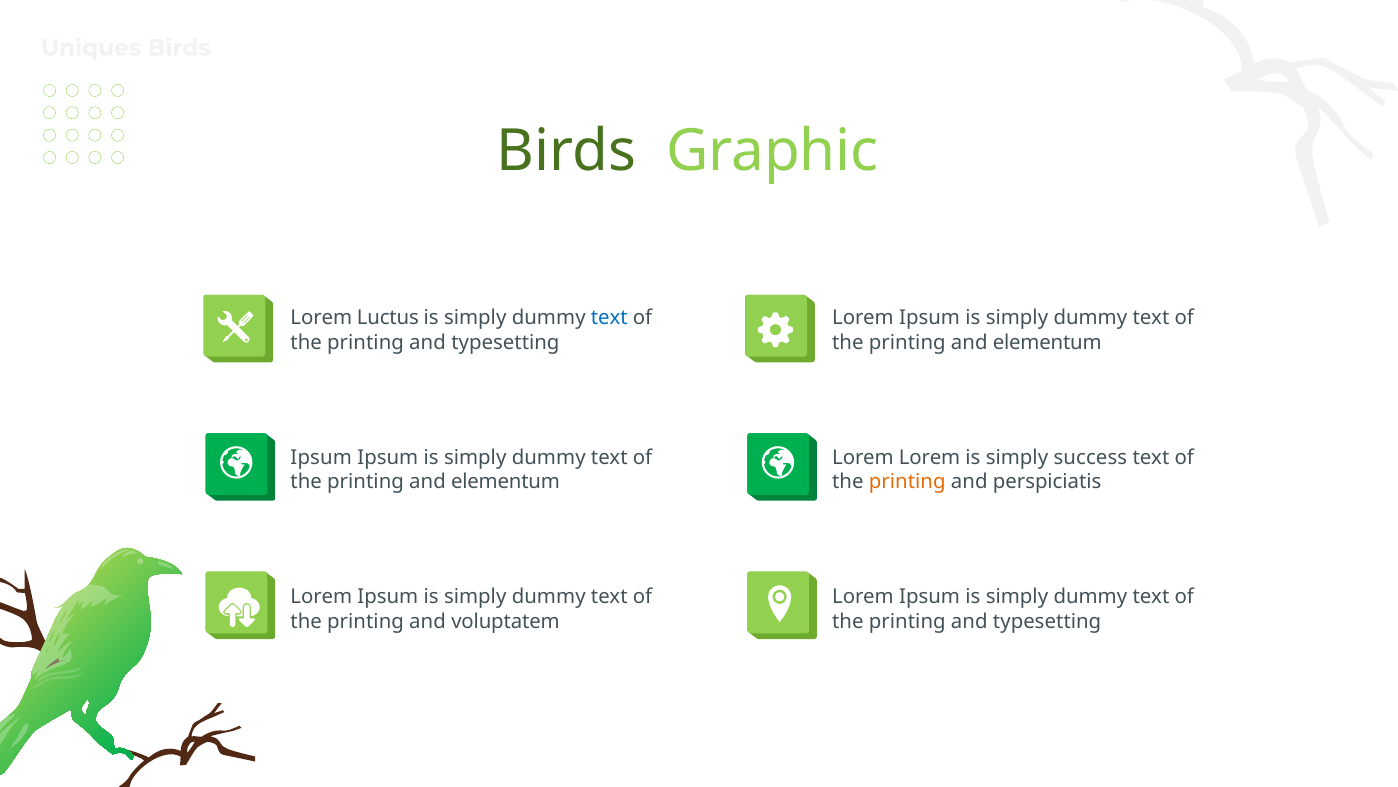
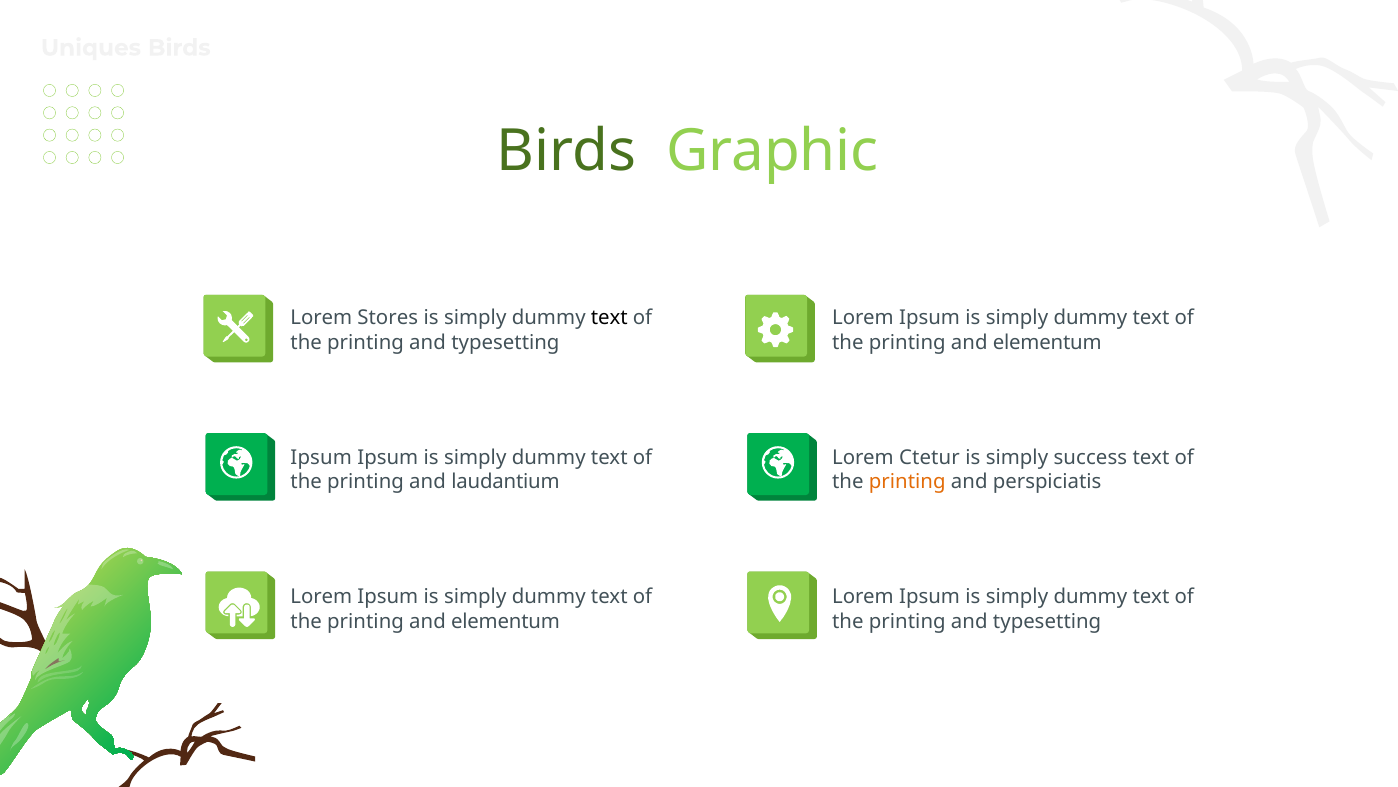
Luctus: Luctus -> Stores
text at (609, 318) colour: blue -> black
Lorem Lorem: Lorem -> Ctetur
elementum at (506, 482): elementum -> laudantium
voluptatem at (505, 621): voluptatem -> elementum
